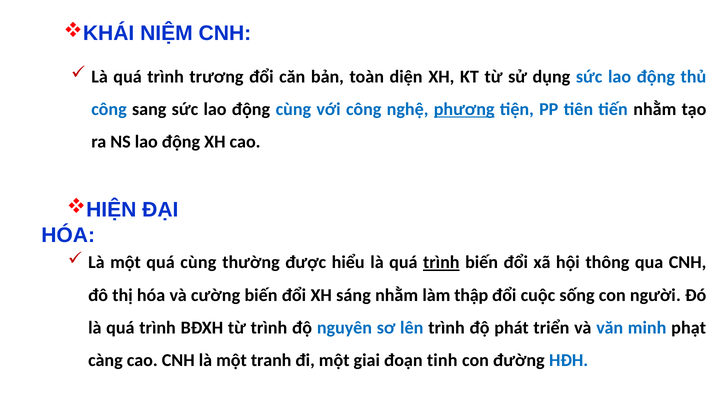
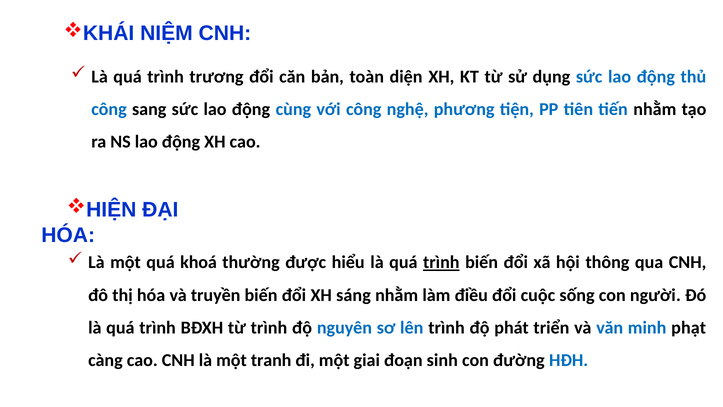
phương underline: present -> none
quá cùng: cùng -> khoá
cường: cường -> truyền
thập: thập -> điều
tinh: tinh -> sinh
